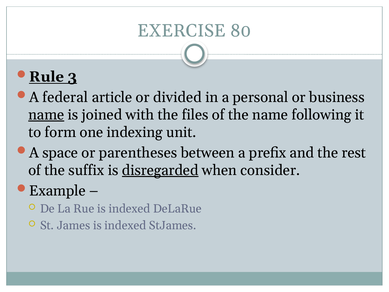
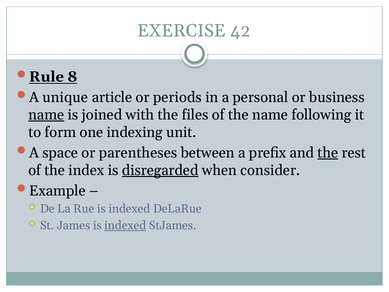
80: 80 -> 42
3: 3 -> 8
federal: federal -> unique
divided: divided -> periods
the at (328, 153) underline: none -> present
suffix: suffix -> index
indexed at (125, 225) underline: none -> present
